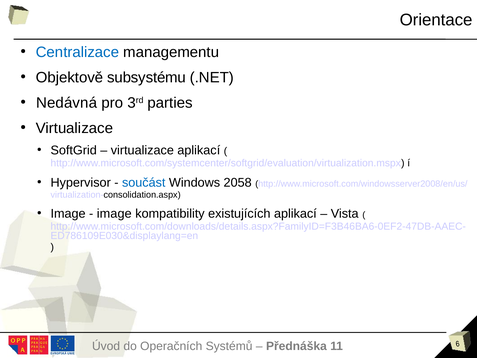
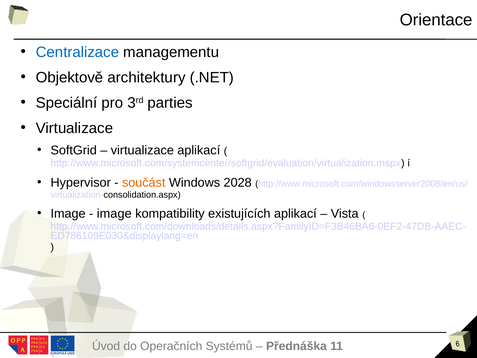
subsystému: subsystému -> architektury
Nedávná: Nedávná -> Speciální
součást colour: blue -> orange
2058: 2058 -> 2028
